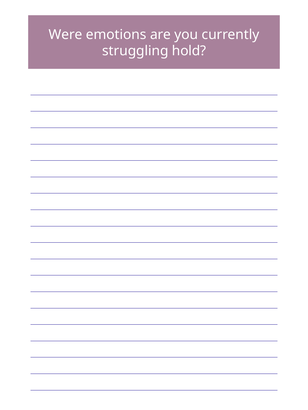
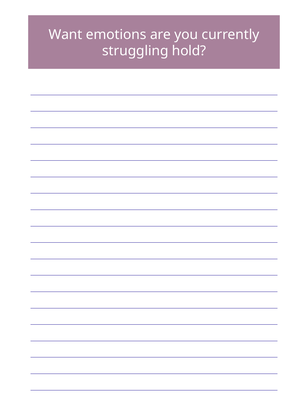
Were: Were -> Want
